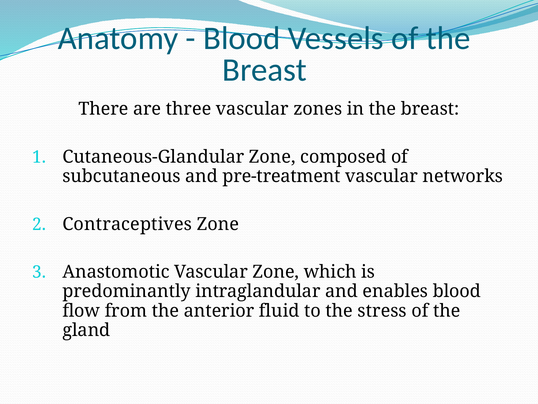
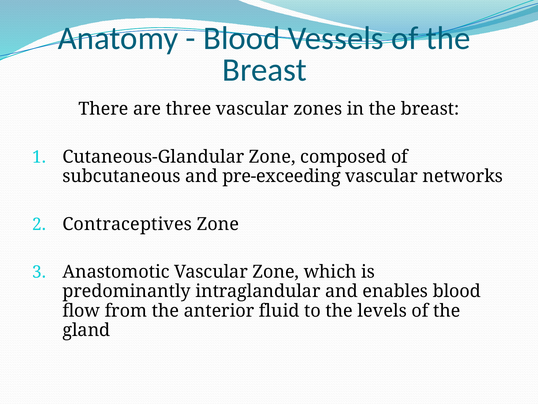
pre-treatment: pre-treatment -> pre-exceeding
stress: stress -> levels
